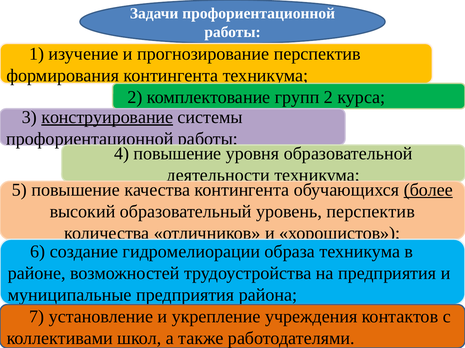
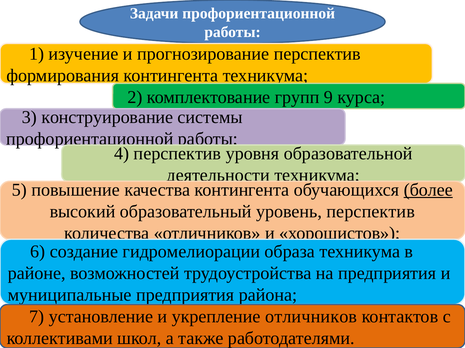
групп 2: 2 -> 9
конструирование underline: present -> none
4 повышение: повышение -> перспектив
укрепление учреждения: учреждения -> отличников
